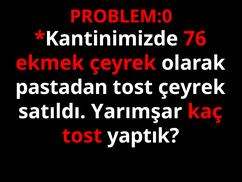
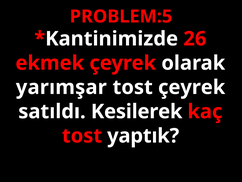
PROBLEM:0: PROBLEM:0 -> PROBLEM:5
76: 76 -> 26
pastadan: pastadan -> yarımşar
Yarımşar: Yarımşar -> Kesilerek
